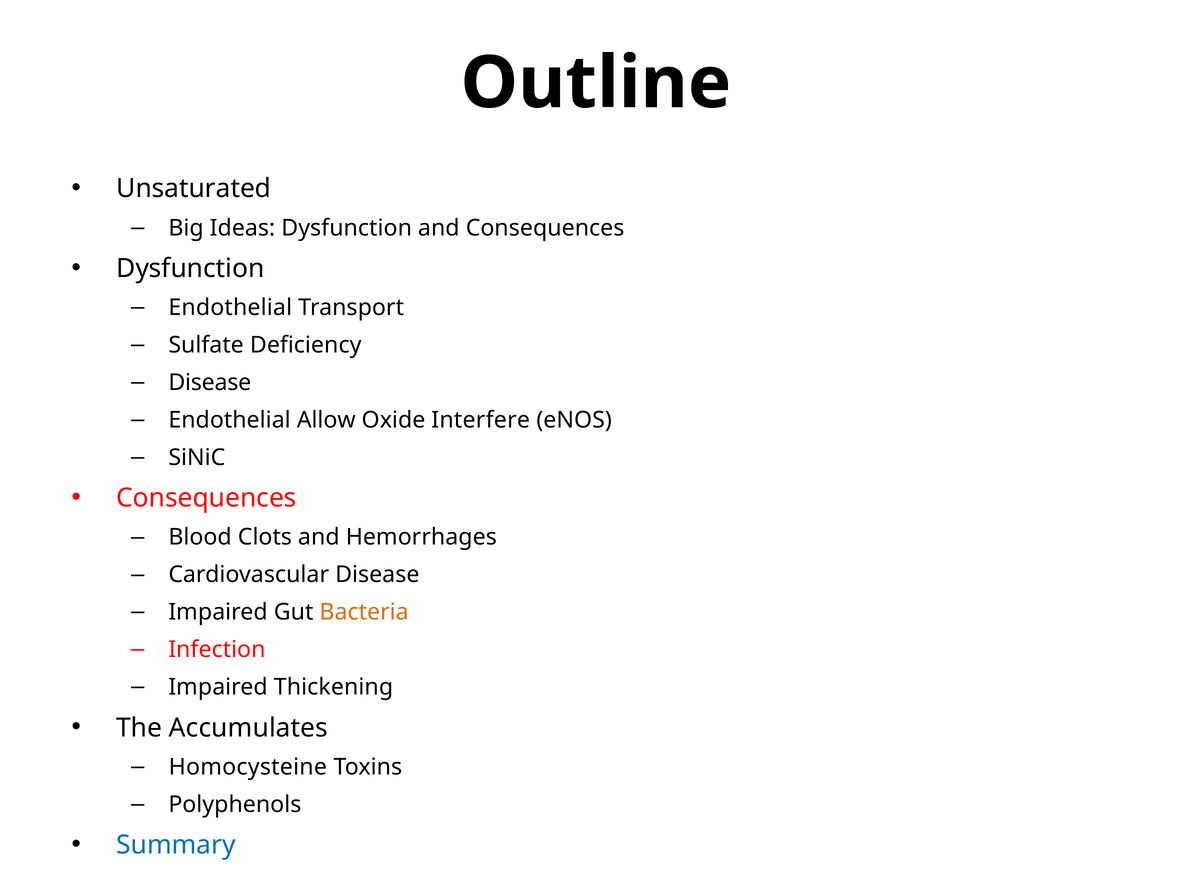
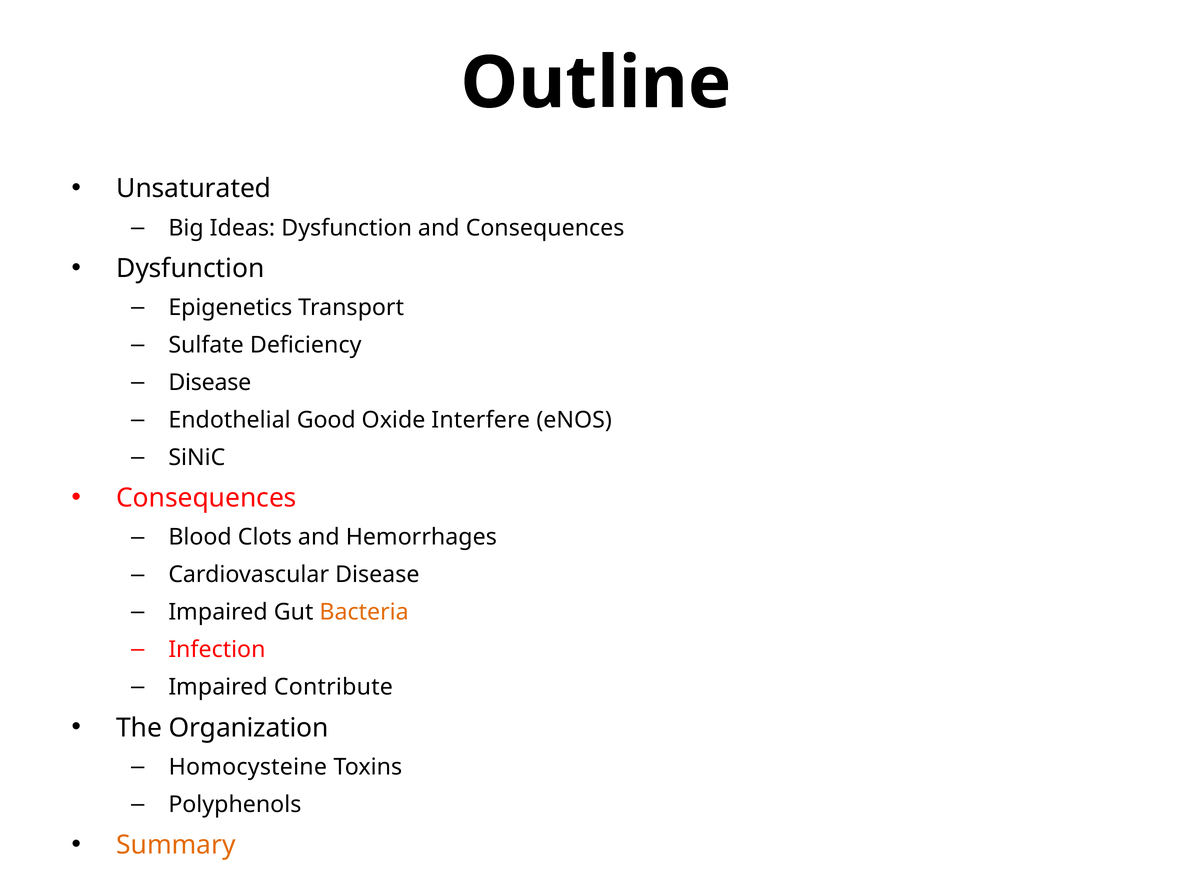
Endothelial at (230, 308): Endothelial -> Epigenetics
Allow: Allow -> Good
Thickening: Thickening -> Contribute
Accumulates: Accumulates -> Organization
Summary colour: blue -> orange
